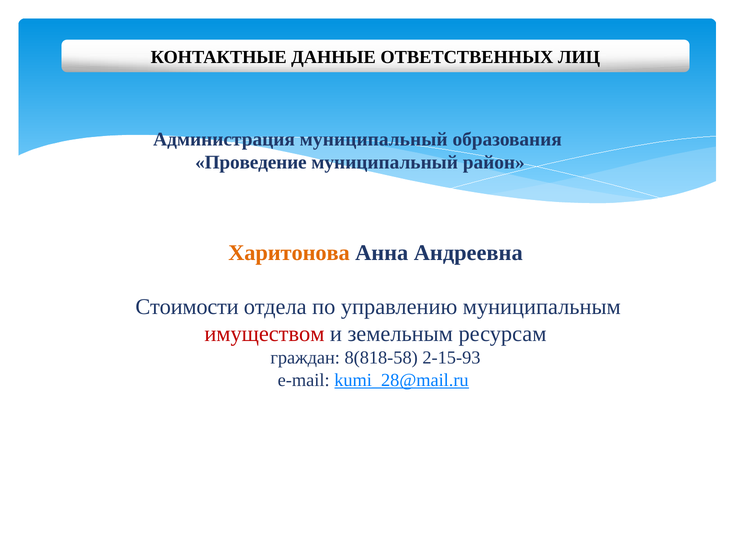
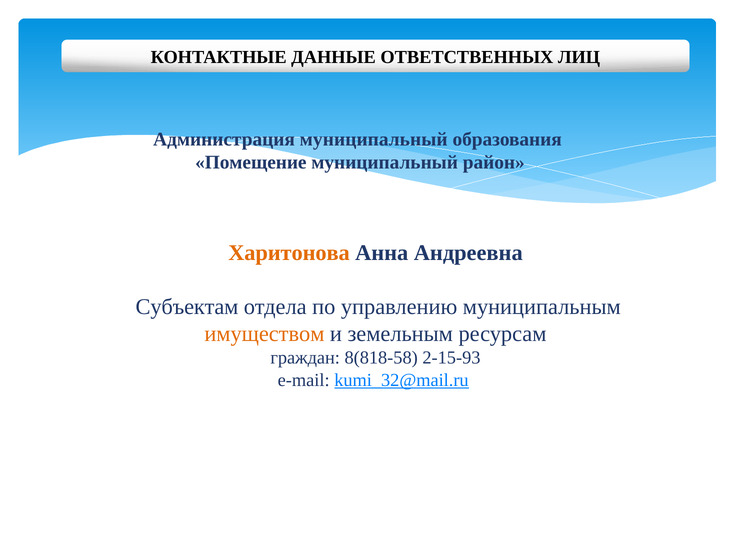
Проведение: Проведение -> Помещение
Стоимости: Стоимости -> Субъектам
имуществом colour: red -> orange
kumi_28@mail.ru: kumi_28@mail.ru -> kumi_32@mail.ru
